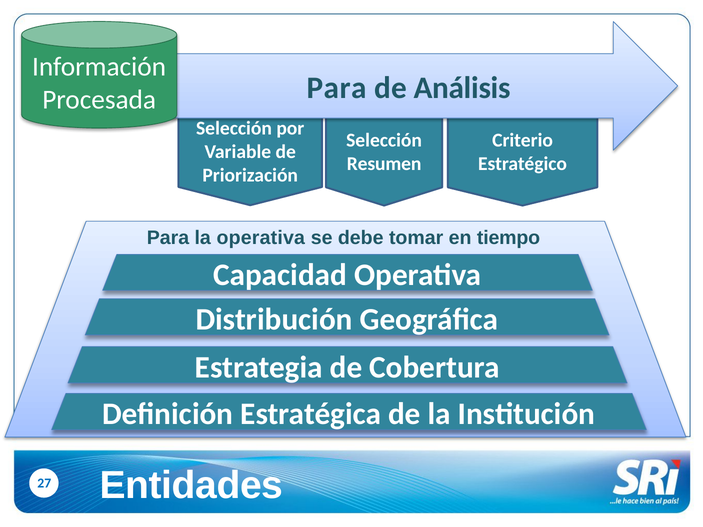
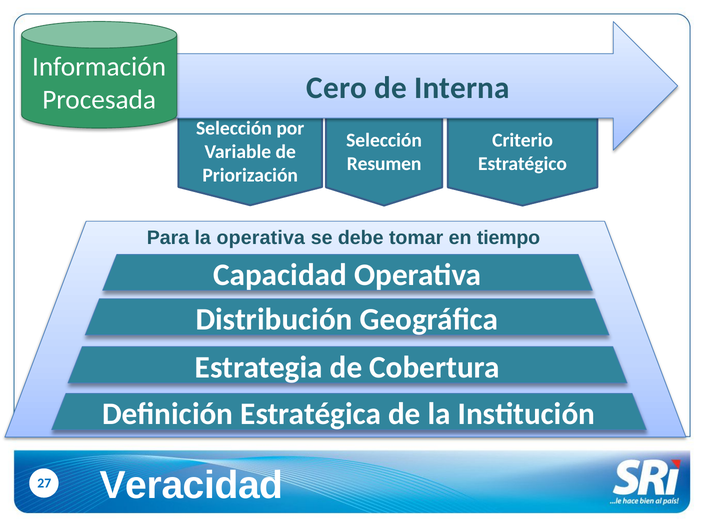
Para at (337, 88): Para -> Cero
Análisis: Análisis -> Interna
Entidades: Entidades -> Veracidad
